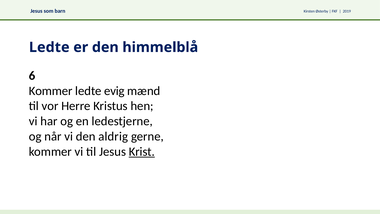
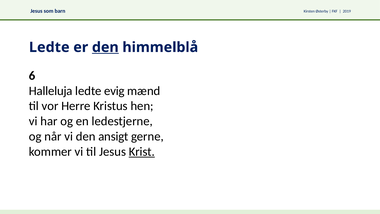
den at (105, 47) underline: none -> present
Kommer at (51, 91): Kommer -> Halleluja
aldrig: aldrig -> ansigt
